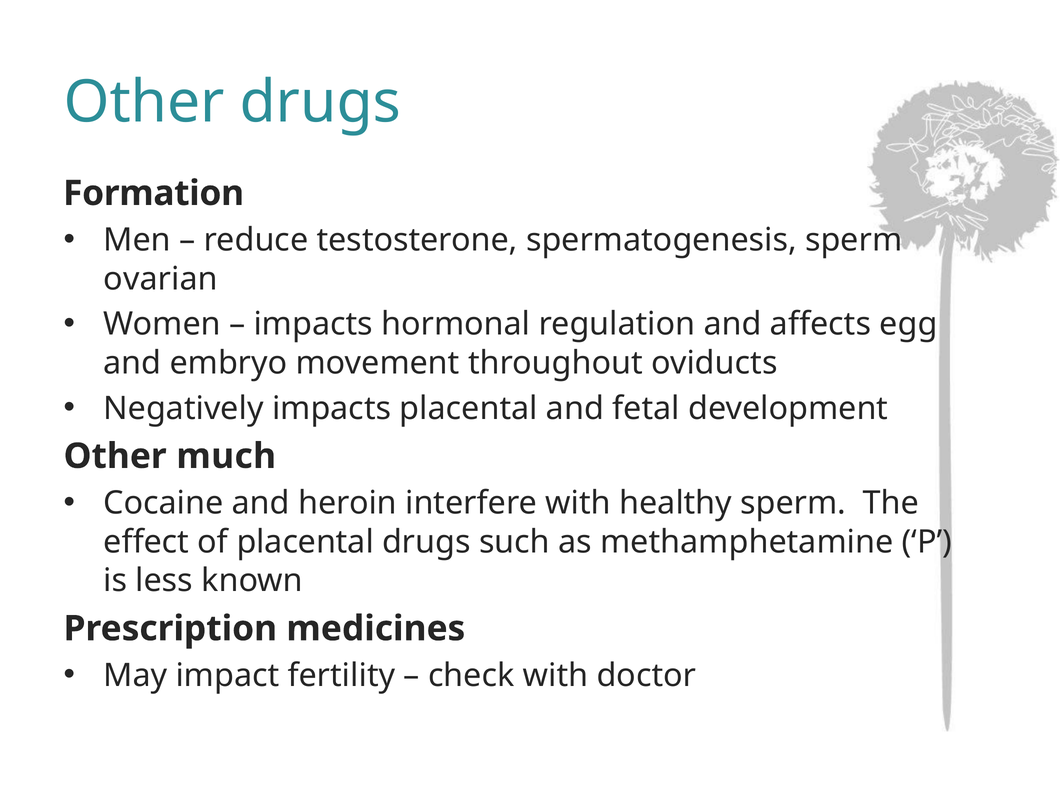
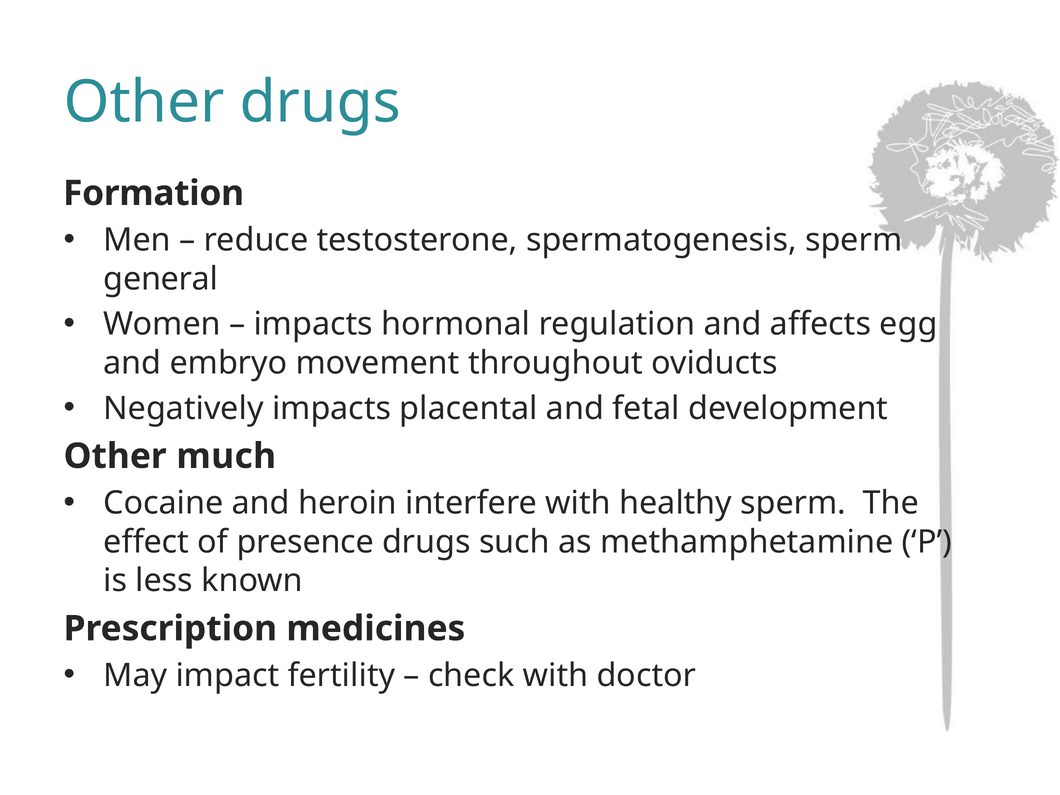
ovarian: ovarian -> general
of placental: placental -> presence
